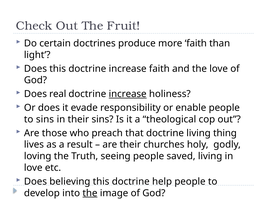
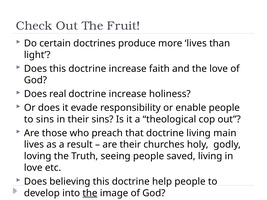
more faith: faith -> lives
increase at (128, 94) underline: present -> none
thing: thing -> main
